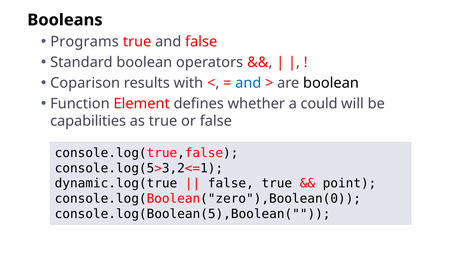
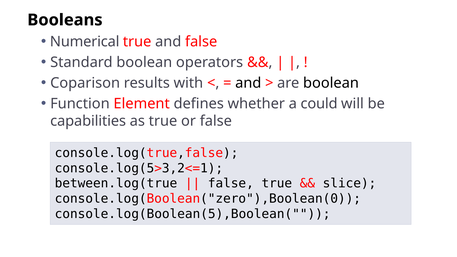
Programs: Programs -> Numerical
and at (248, 83) colour: blue -> black
dynamic.log(true: dynamic.log(true -> between.log(true
point: point -> slice
